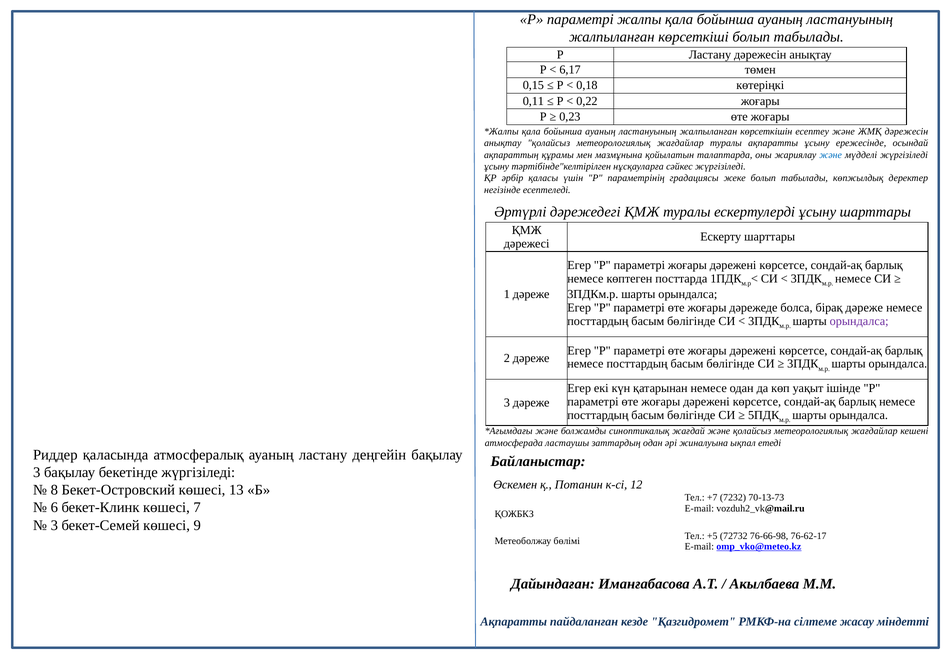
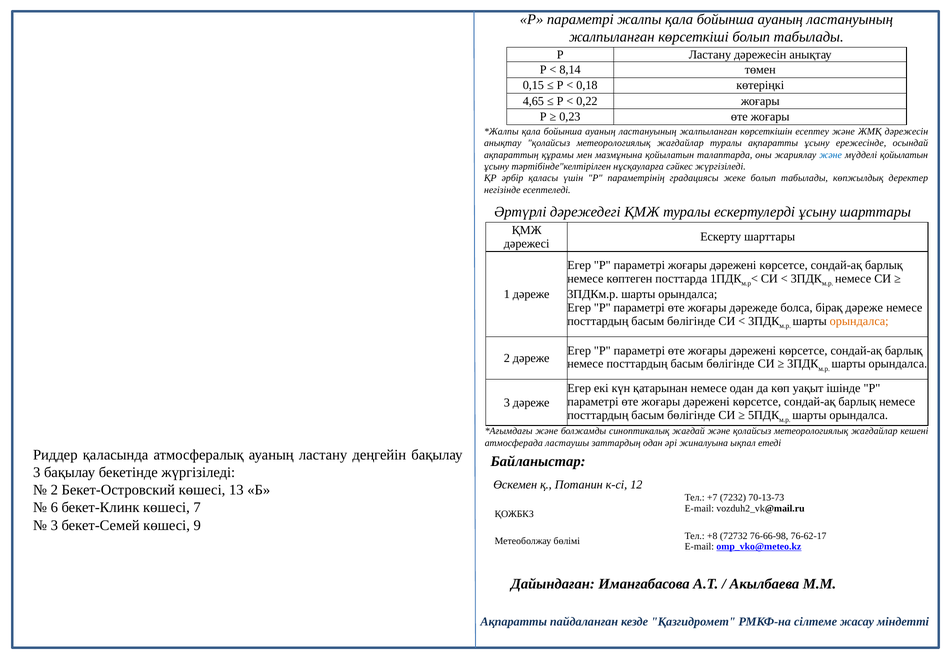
6,17: 6,17 -> 8,14
0,11: 0,11 -> 4,65
мүдделі жүргізіледі: жүргізіледі -> қойылатын
орындалса at (859, 321) colour: purple -> orange
8 at (54, 490): 8 -> 2
+5: +5 -> +8
